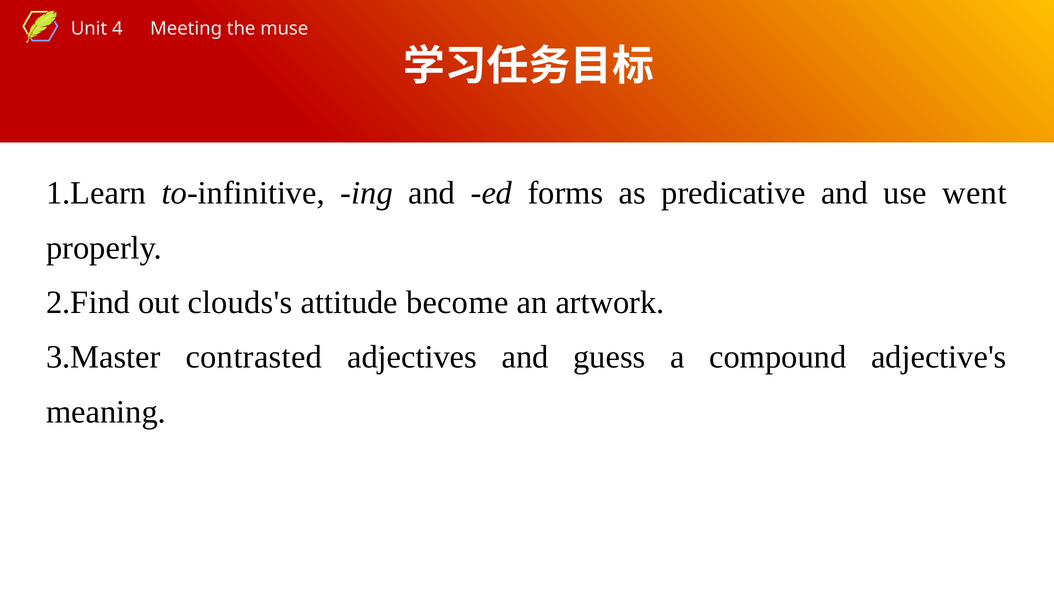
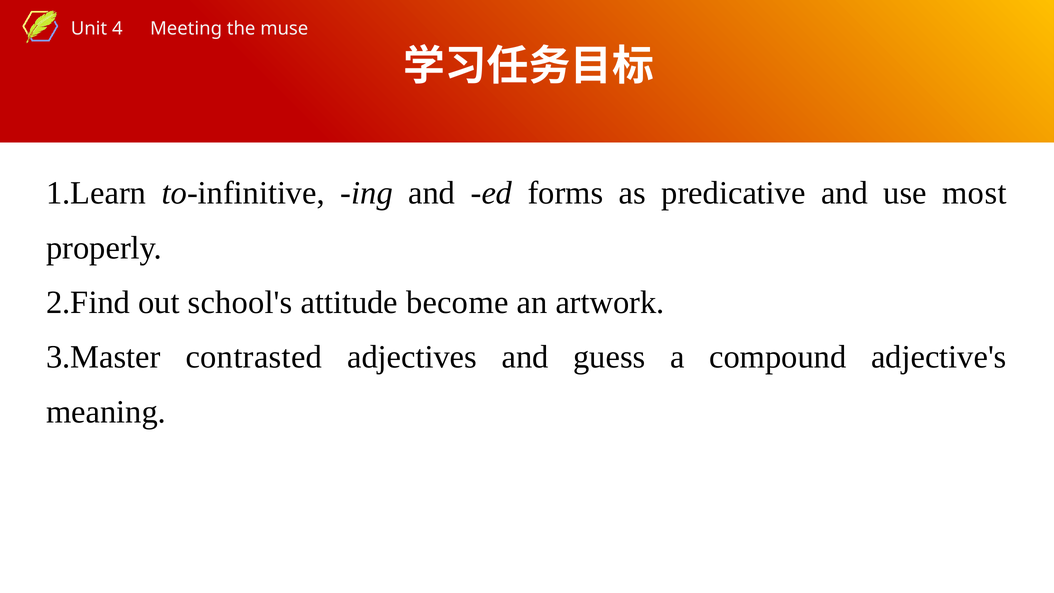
went: went -> most
clouds's: clouds's -> school's
